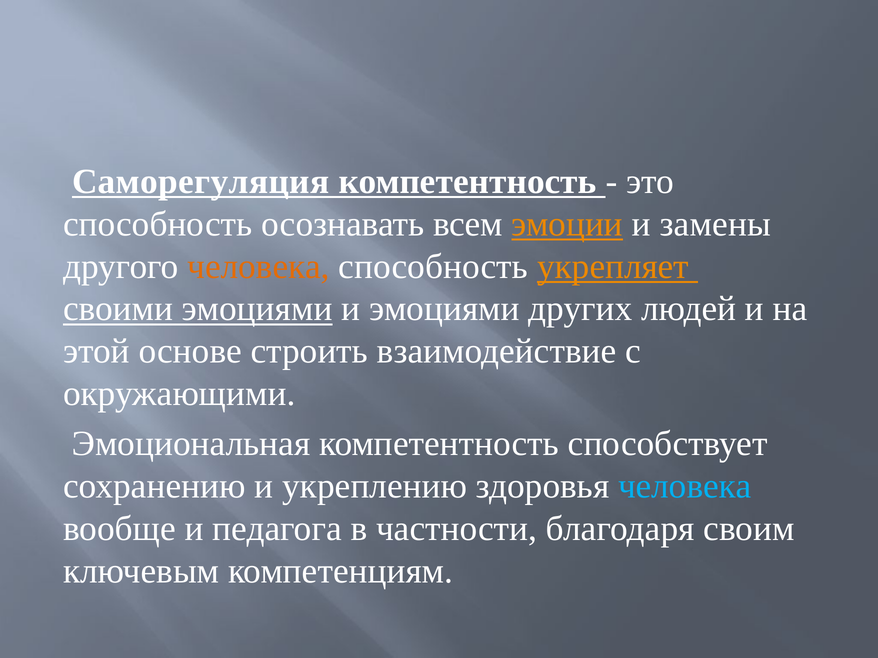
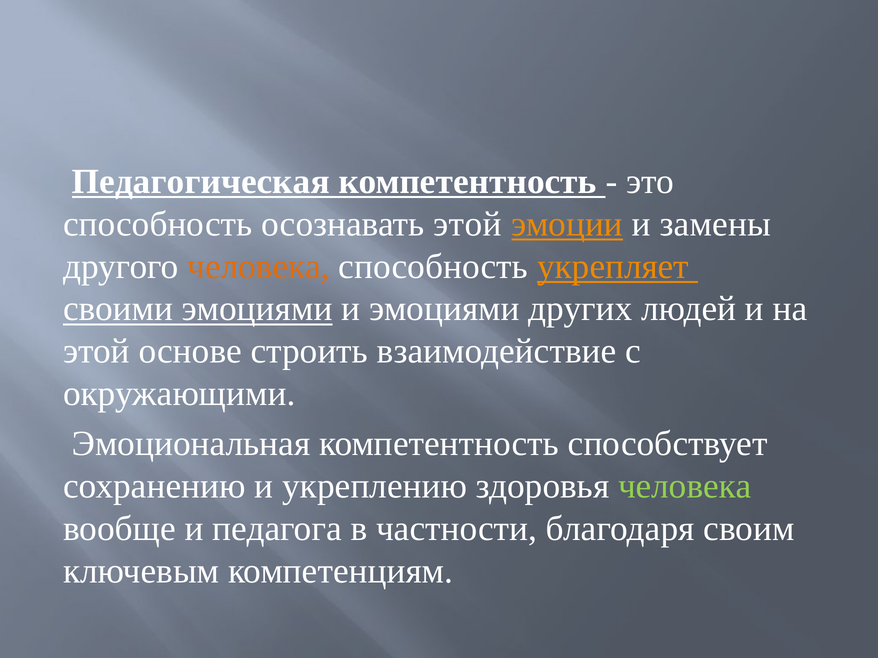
Саморегуляция: Саморегуляция -> Педагогическая
осознавать всем: всем -> этой
человека at (685, 487) colour: light blue -> light green
